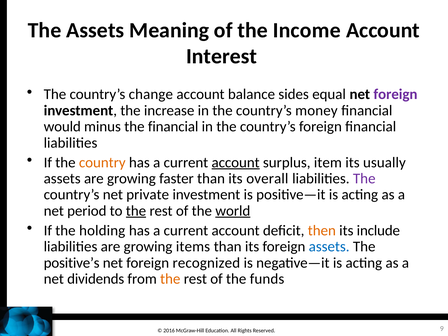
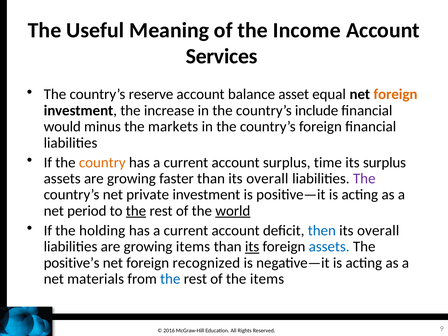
The Assets: Assets -> Useful
Interest: Interest -> Services
change: change -> reserve
sides: sides -> asset
foreign at (395, 94) colour: purple -> orange
money: money -> include
the financial: financial -> markets
account at (236, 162) underline: present -> none
item: item -> time
its usually: usually -> surplus
then colour: orange -> blue
include at (378, 231): include -> overall
its at (252, 247) underline: none -> present
dividends: dividends -> materials
the at (170, 279) colour: orange -> blue
the funds: funds -> items
